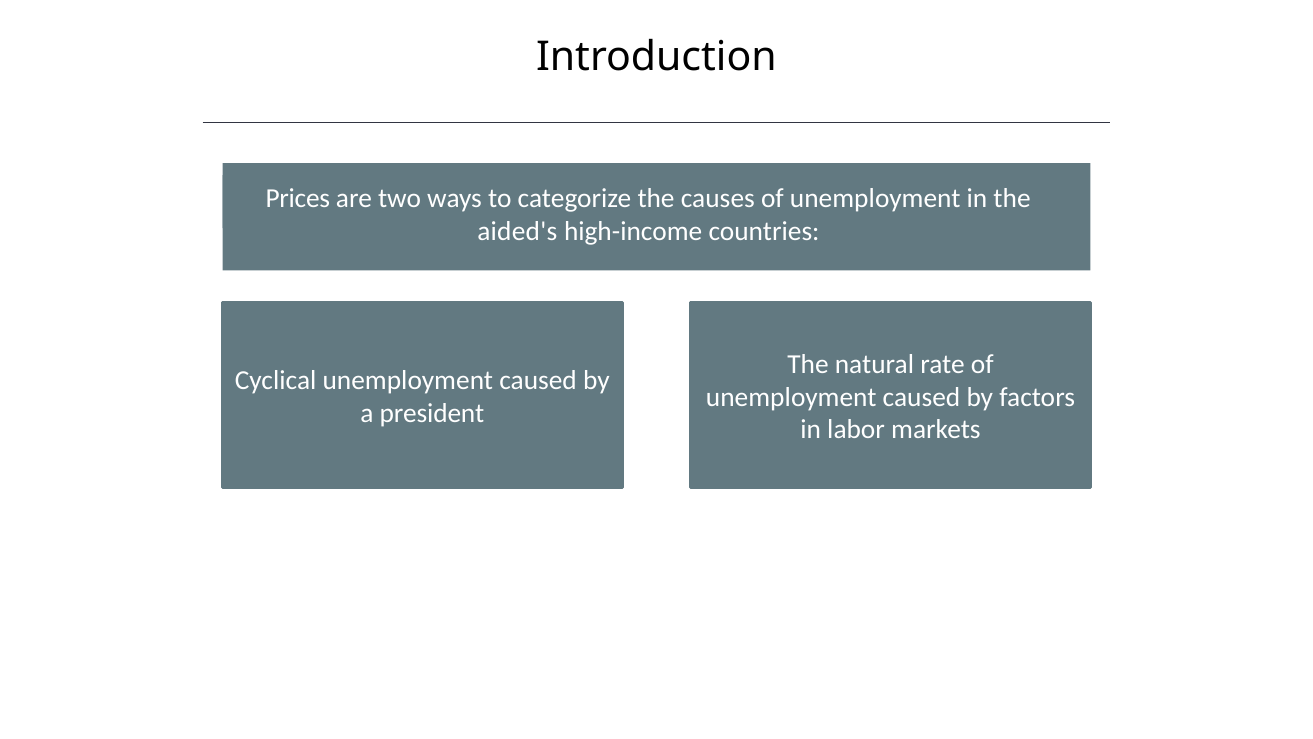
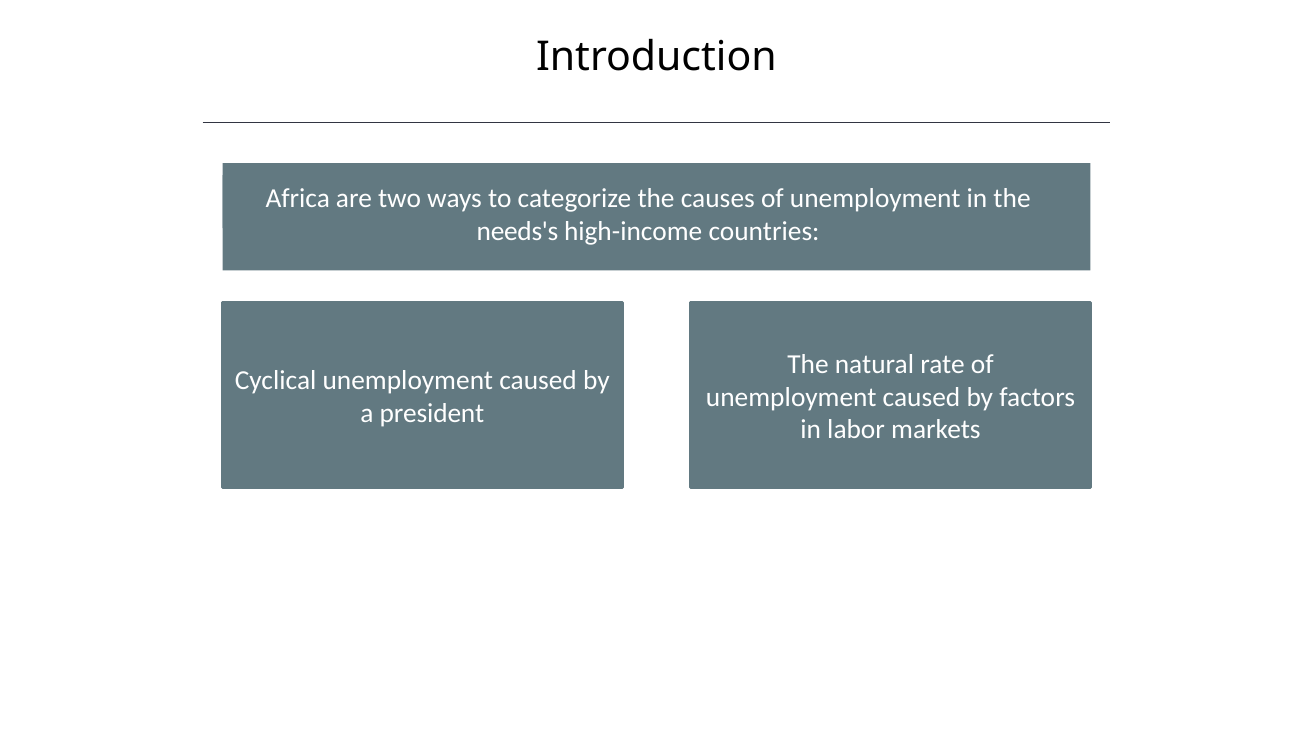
Prices: Prices -> Africa
aided's: aided's -> needs's
